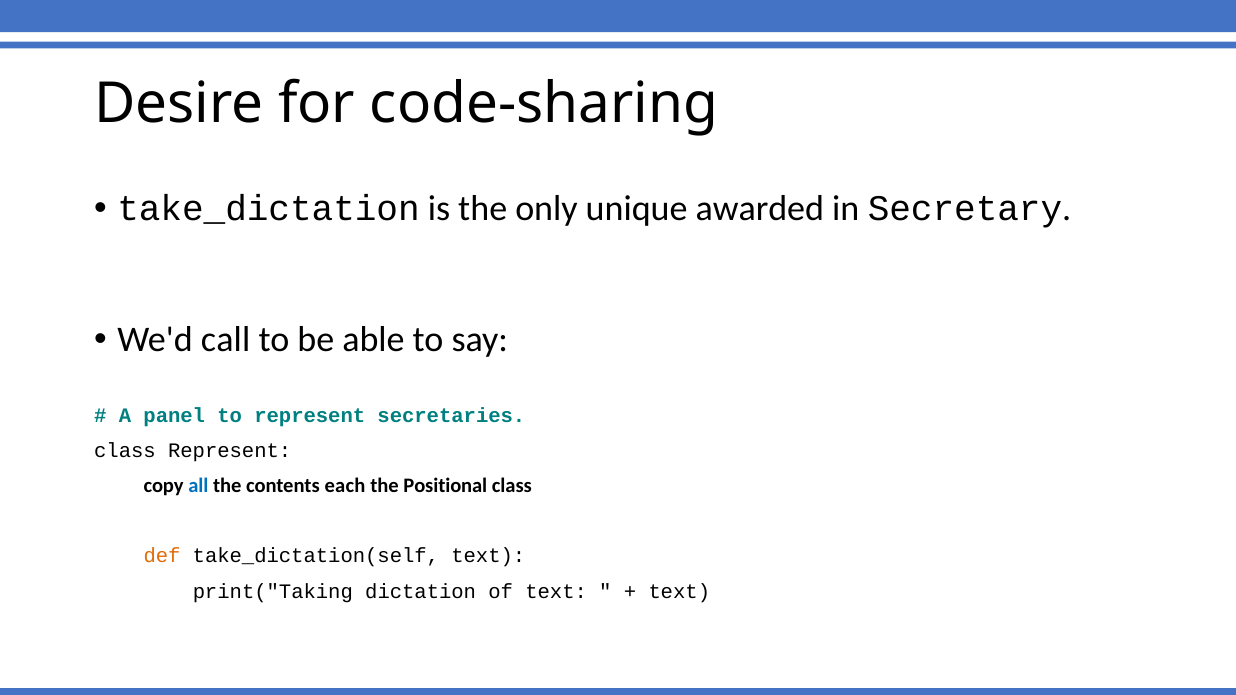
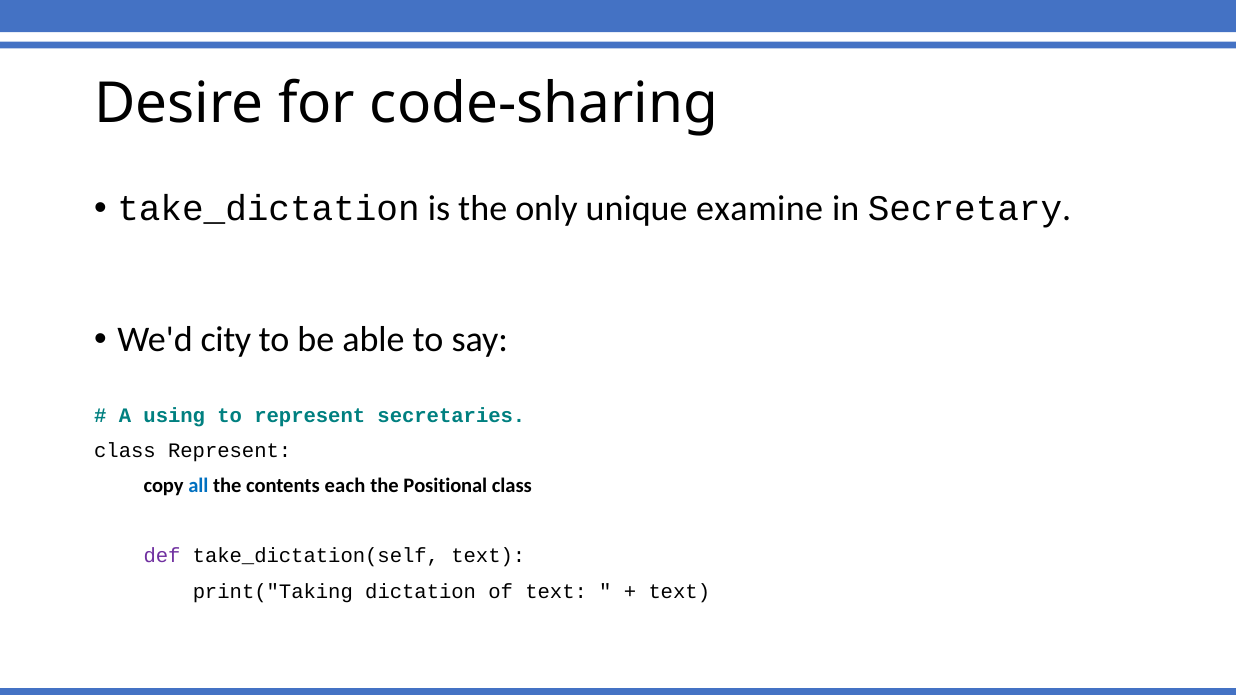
awarded: awarded -> examine
call: call -> city
panel: panel -> using
def colour: orange -> purple
